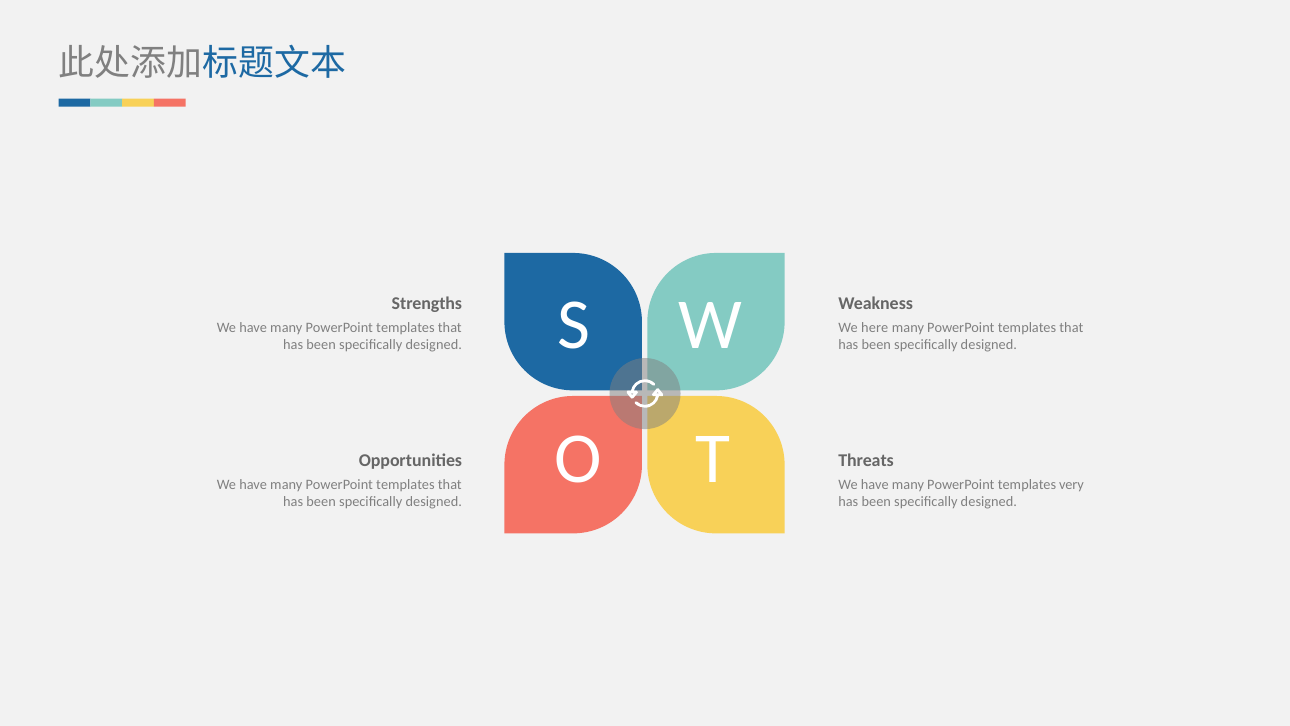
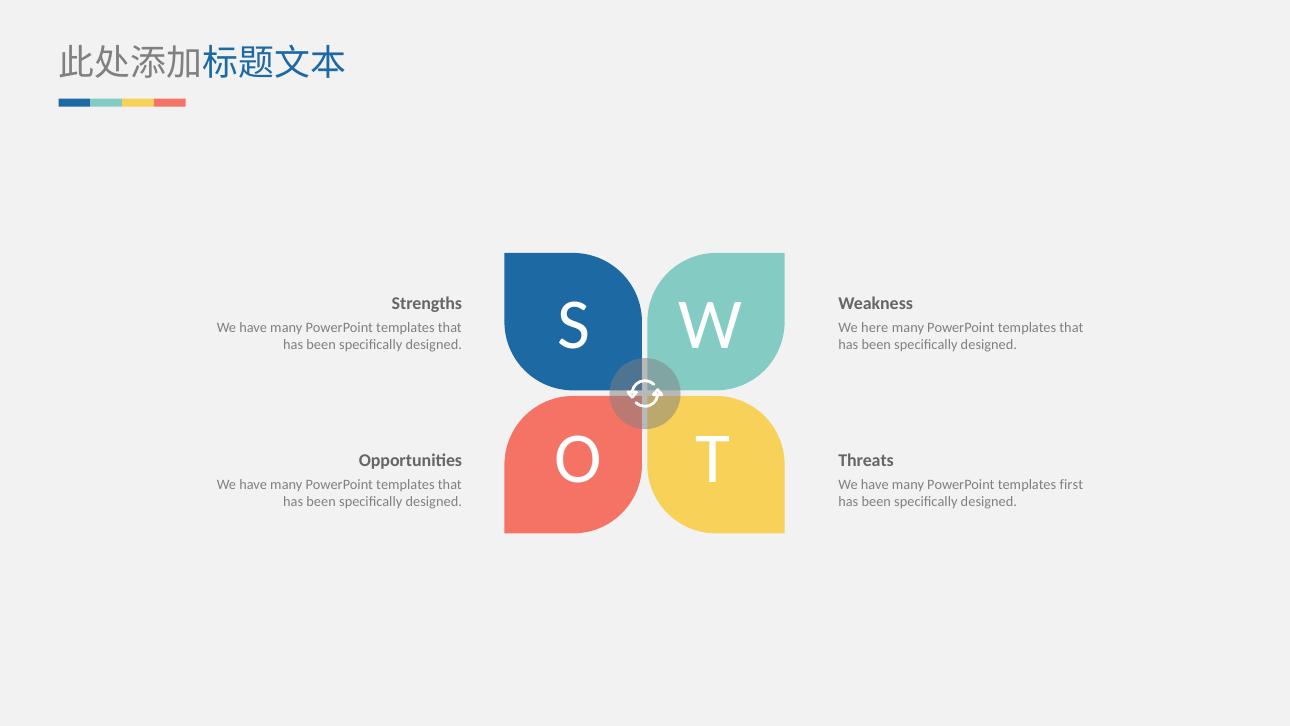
very: very -> first
